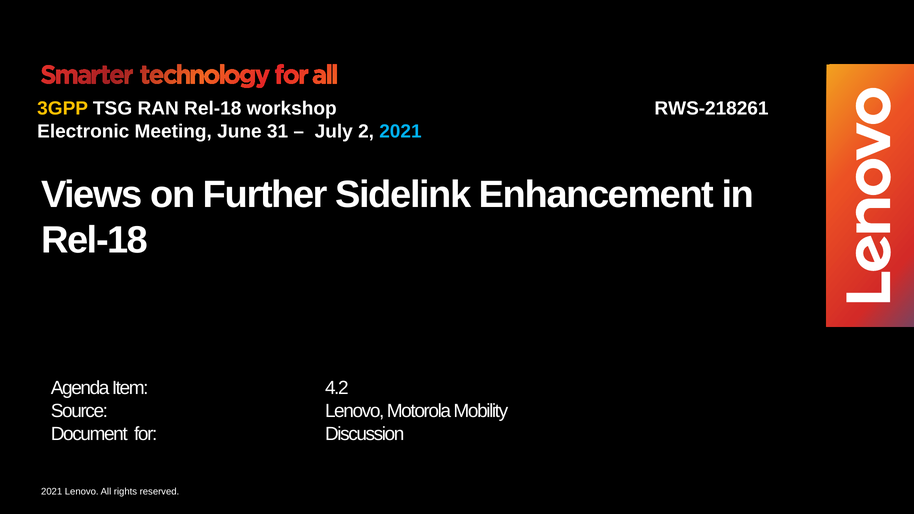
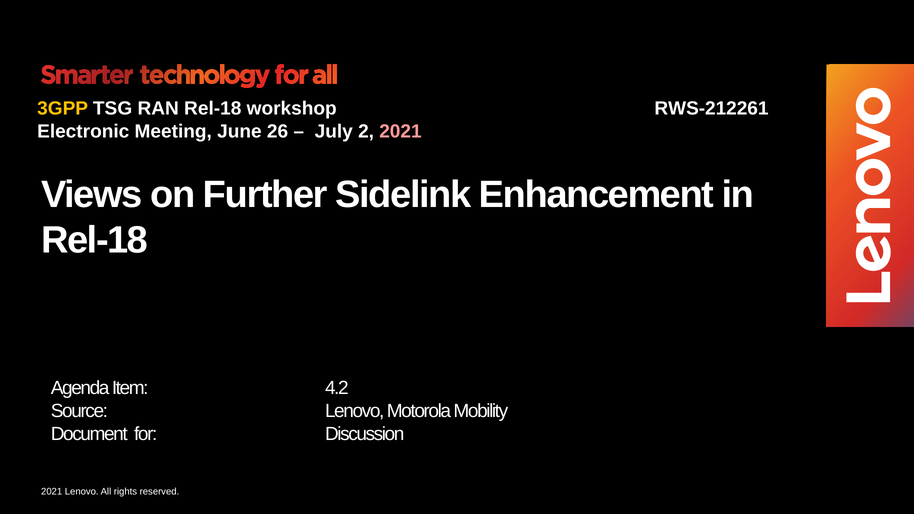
RWS-218261: RWS-218261 -> RWS-212261
31: 31 -> 26
2021 at (400, 131) colour: light blue -> pink
